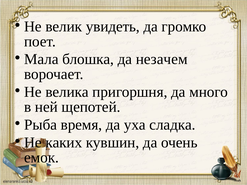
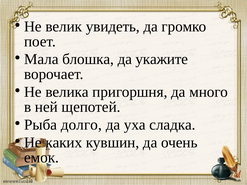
незачем: незачем -> укажите
время: время -> долго
